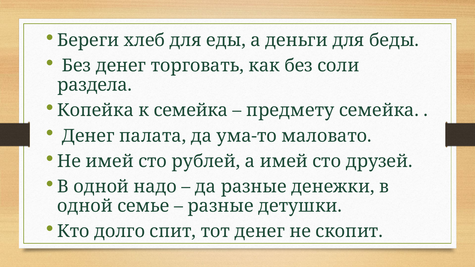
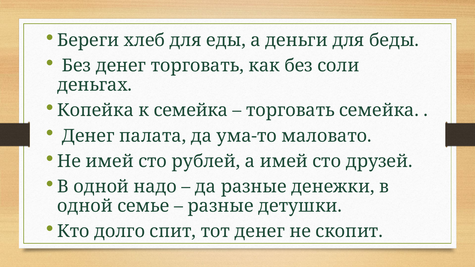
раздела: раздела -> деньгах
предмету at (290, 110): предмету -> торговать
